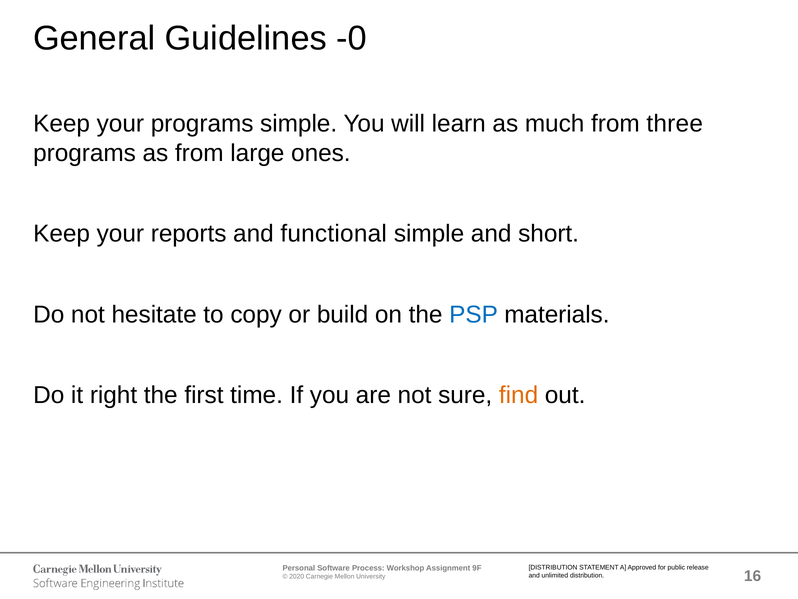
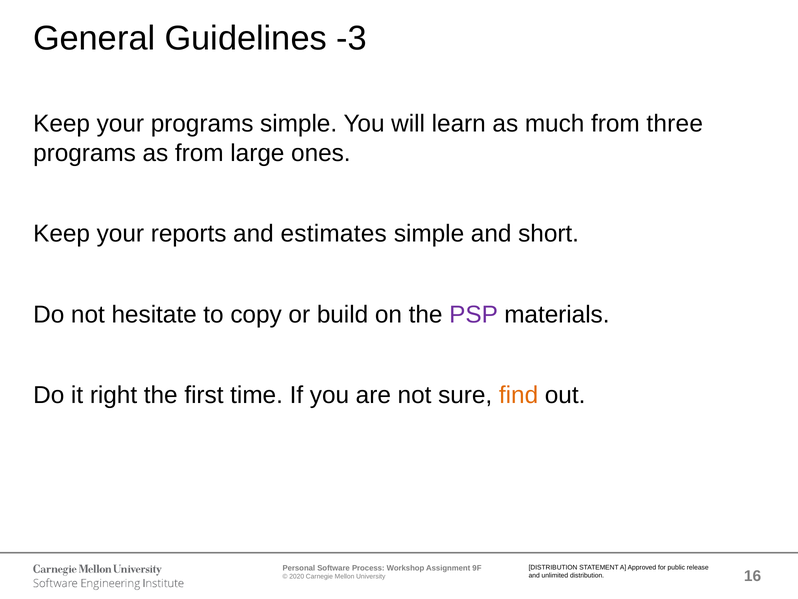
-0: -0 -> -3
functional: functional -> estimates
PSP colour: blue -> purple
